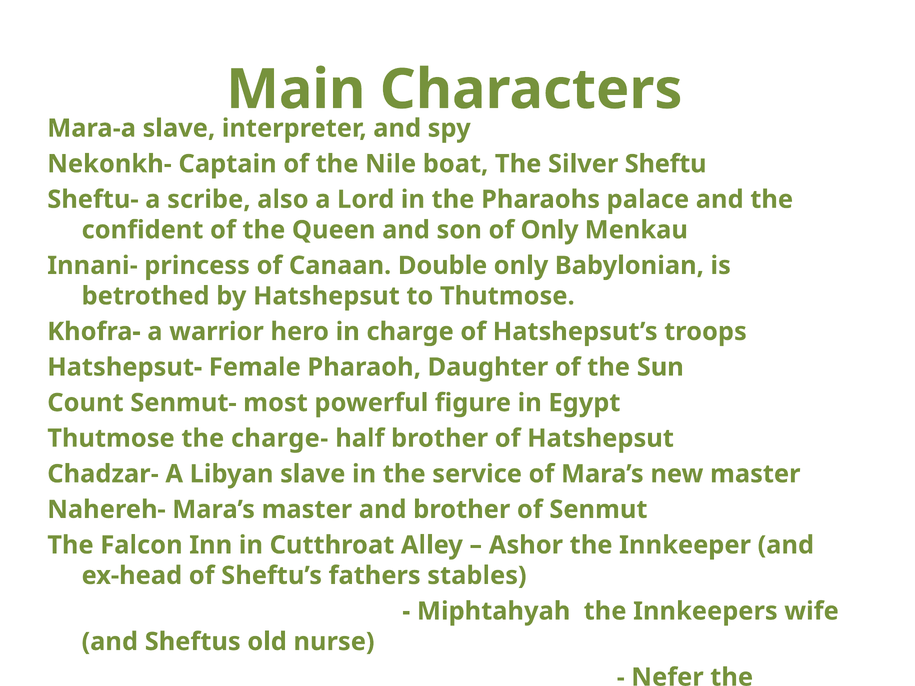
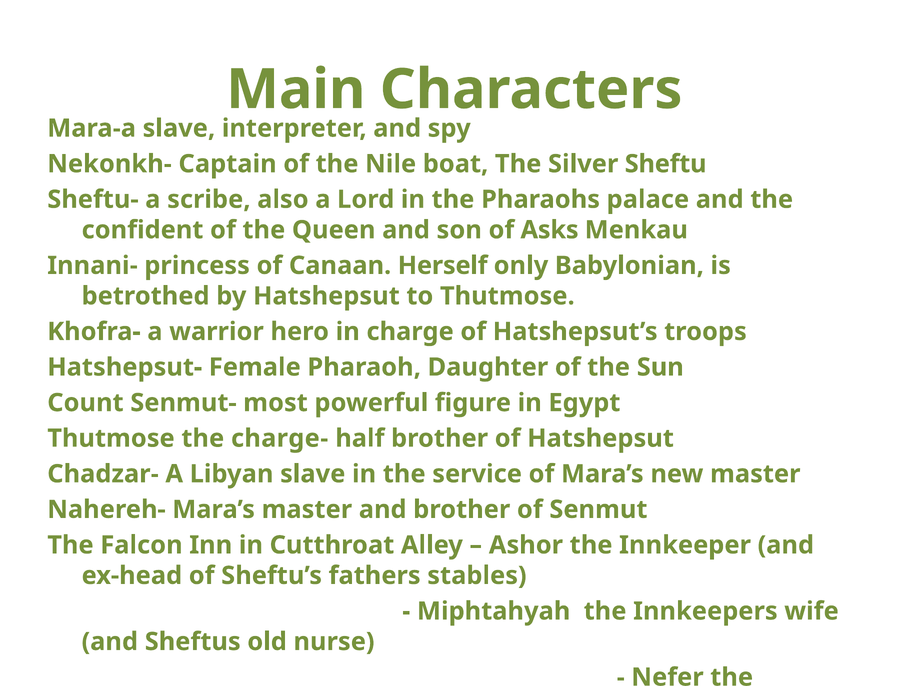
of Only: Only -> Asks
Canaan Double: Double -> Herself
